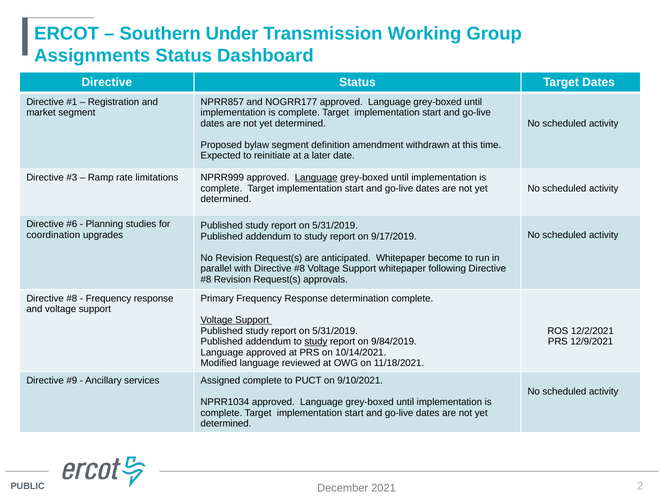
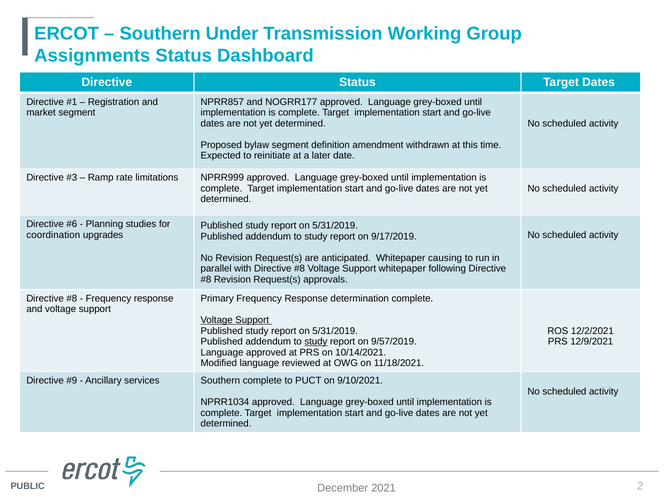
Language at (316, 177) underline: present -> none
become: become -> causing
9/84/2019: 9/84/2019 -> 9/57/2019
services Assigned: Assigned -> Southern
